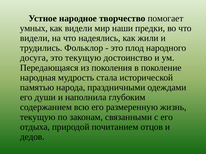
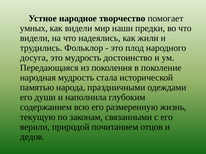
это текущую: текущую -> мудрость
отдыха: отдыха -> верили
